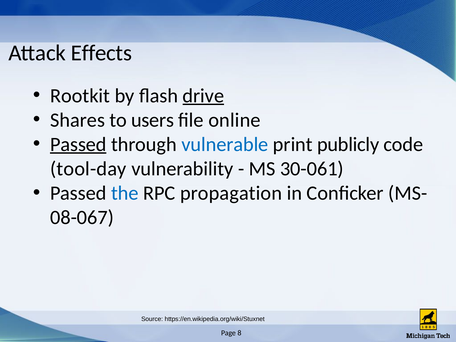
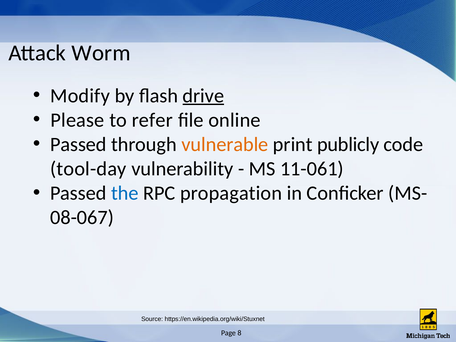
Effects: Effects -> Worm
Rootkit: Rootkit -> Modify
Shares: Shares -> Please
users: users -> refer
Passed at (78, 144) underline: present -> none
vulnerable colour: blue -> orange
30-061: 30-061 -> 11-061
